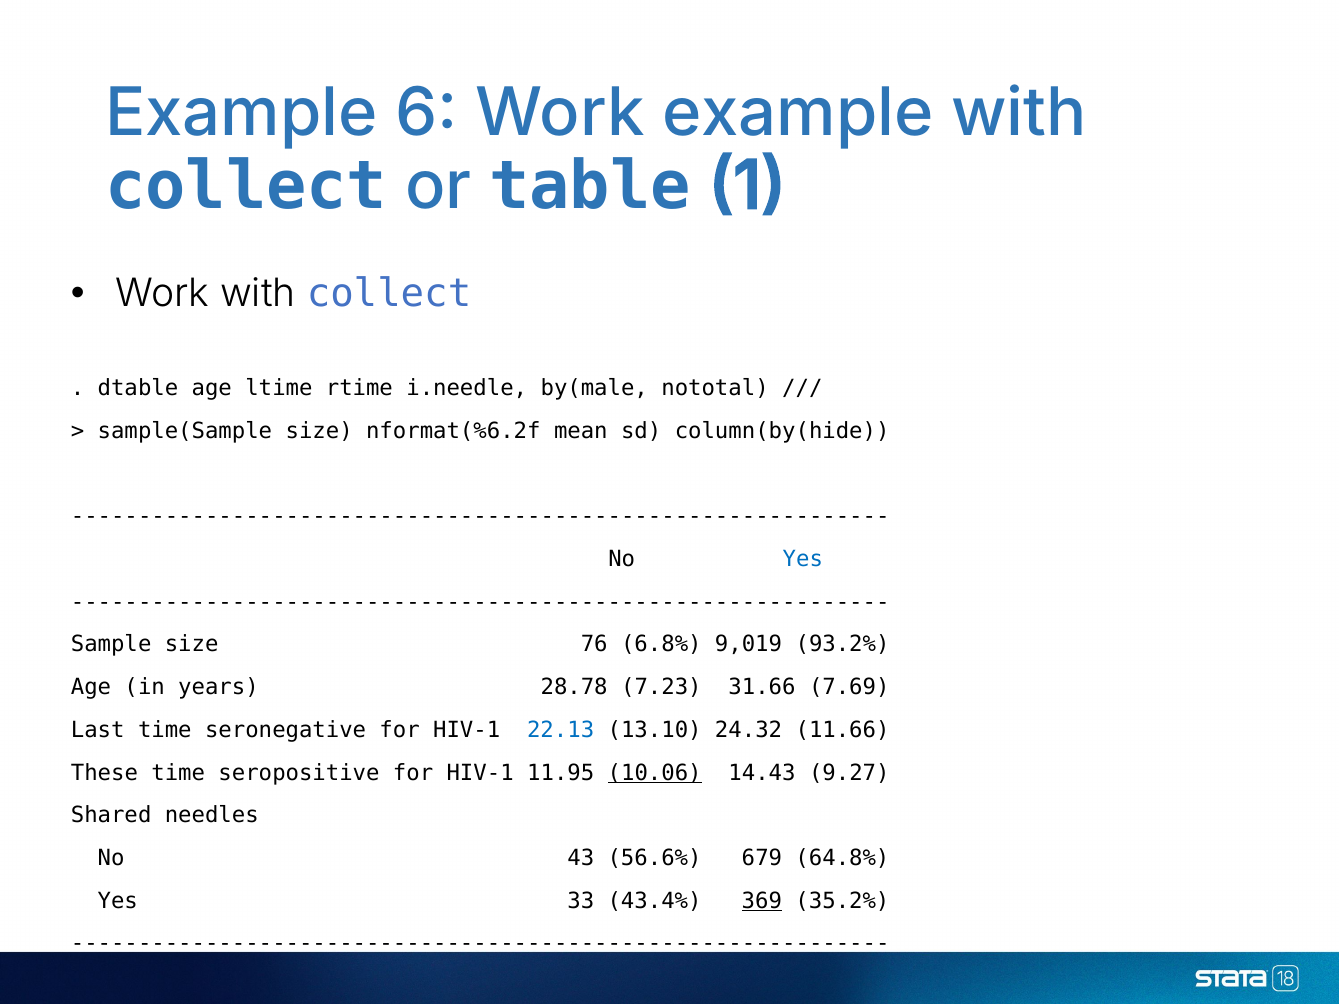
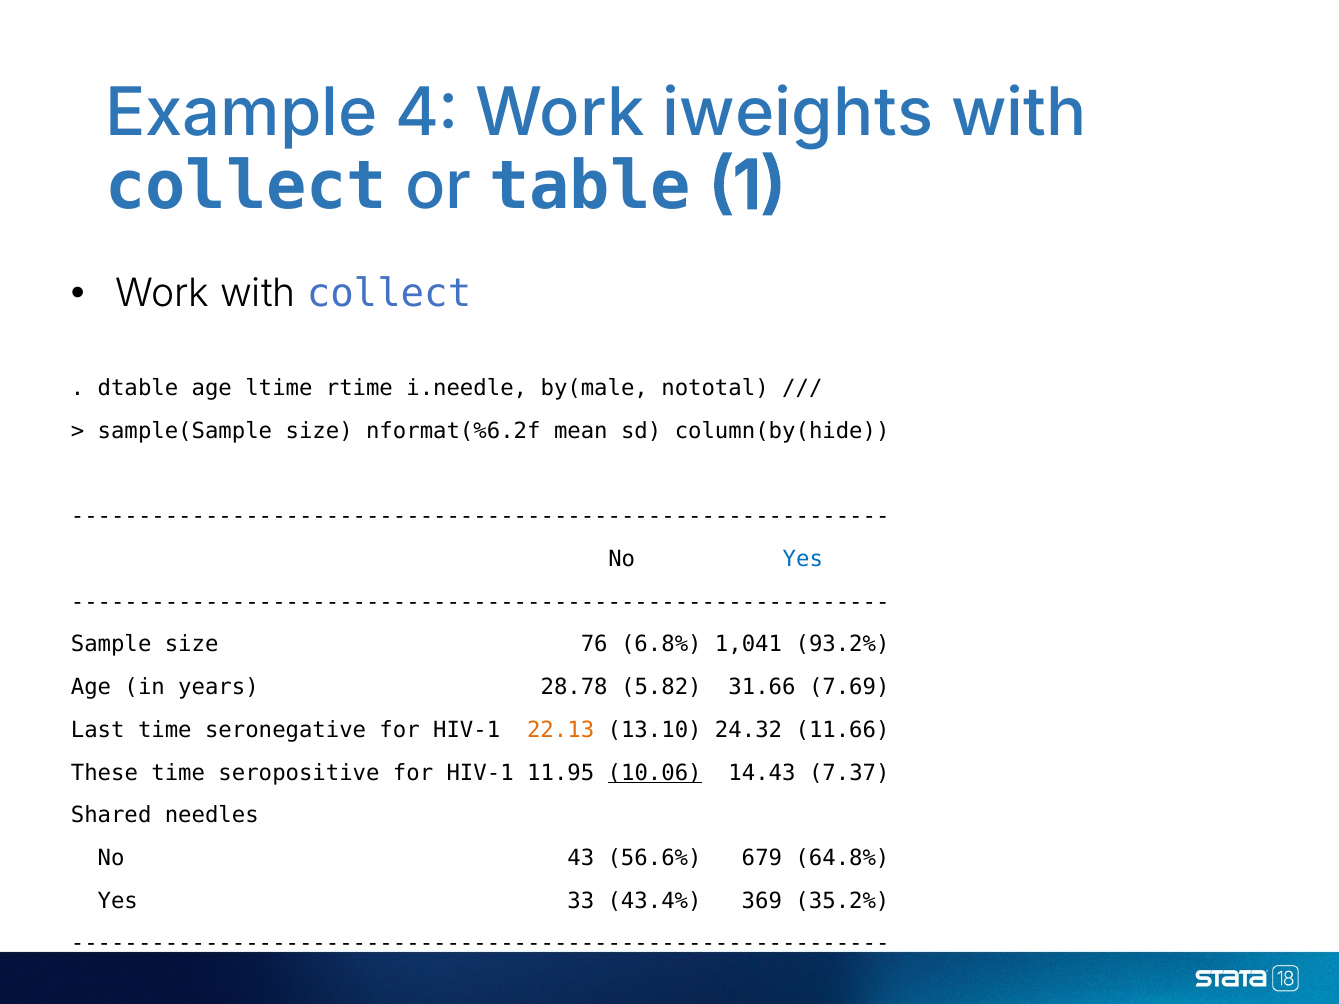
6: 6 -> 4
Work example: example -> iweights
9,019: 9,019 -> 1,041
7.23: 7.23 -> 5.82
22.13 colour: blue -> orange
9.27: 9.27 -> 7.37
369 underline: present -> none
